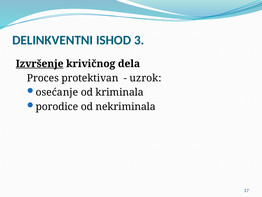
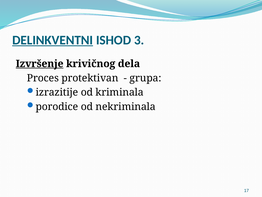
DELINKVENTNI underline: none -> present
uzrok: uzrok -> grupa
osećanje: osećanje -> izrazitije
